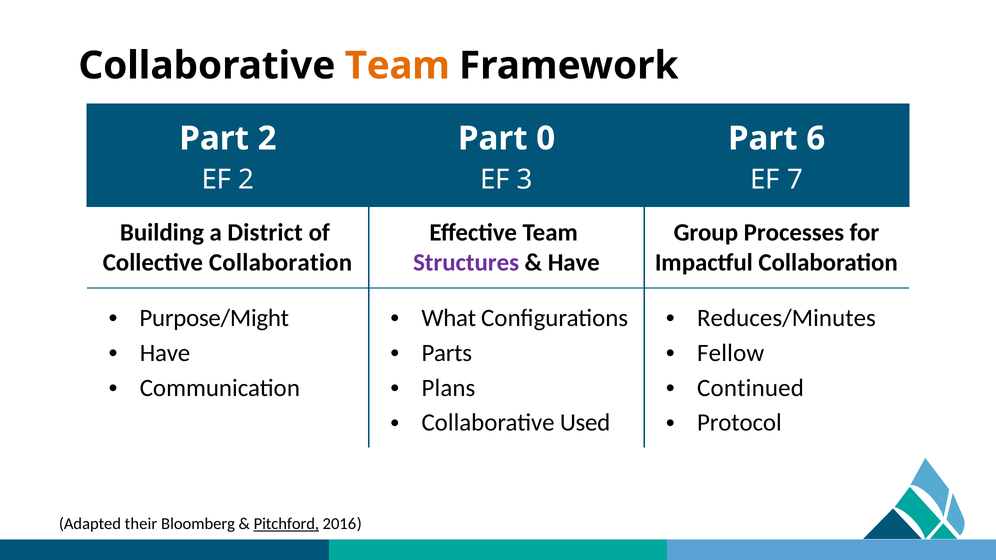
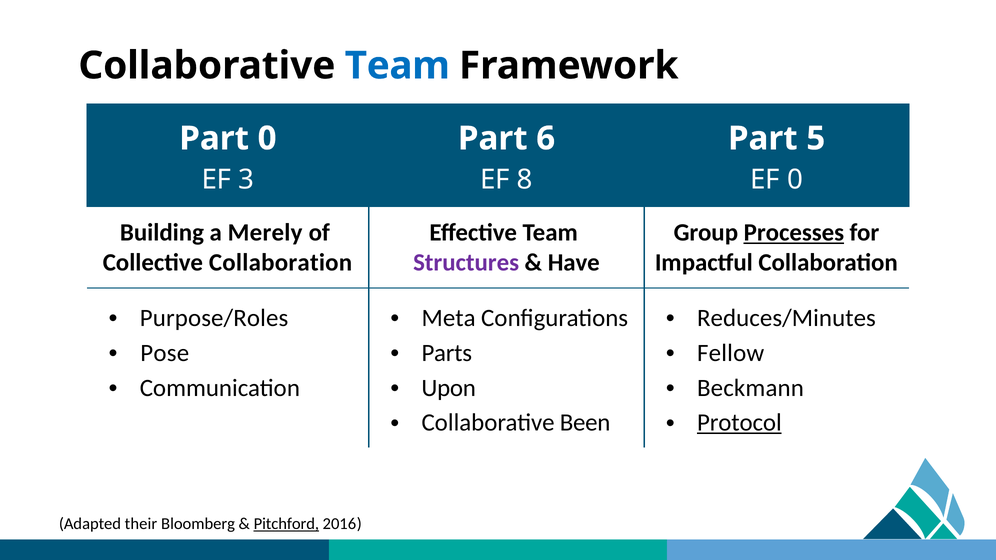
Team at (397, 66) colour: orange -> blue
Part 2: 2 -> 0
0: 0 -> 6
6: 6 -> 5
EF 2: 2 -> 3
3: 3 -> 8
EF 7: 7 -> 0
District: District -> Merely
Processes underline: none -> present
Purpose/Might: Purpose/Might -> Purpose/Roles
What: What -> Meta
Have at (165, 353): Have -> Pose
Plans: Plans -> Upon
Continued: Continued -> Beckmann
Used: Used -> Been
Protocol underline: none -> present
